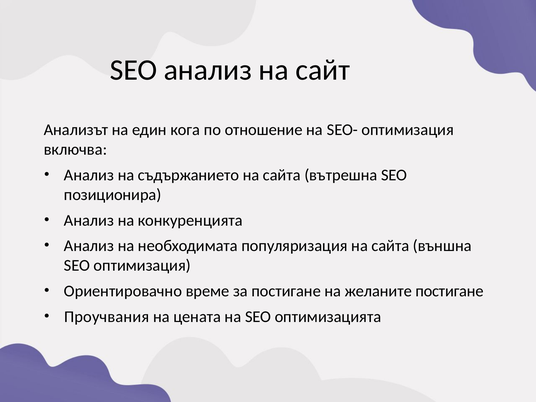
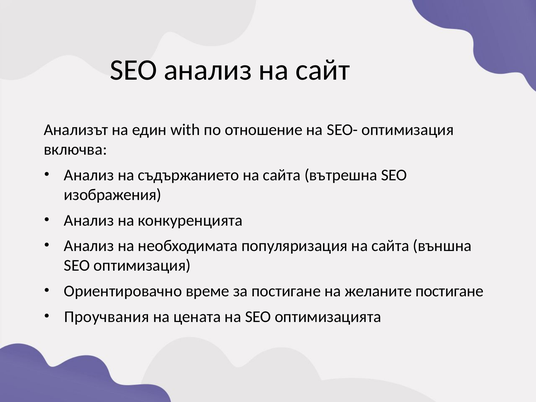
кога: кога -> with
позиционира: позиционира -> изображения
